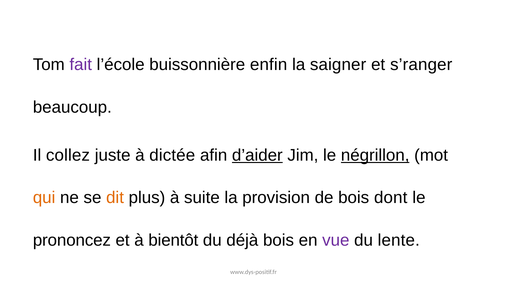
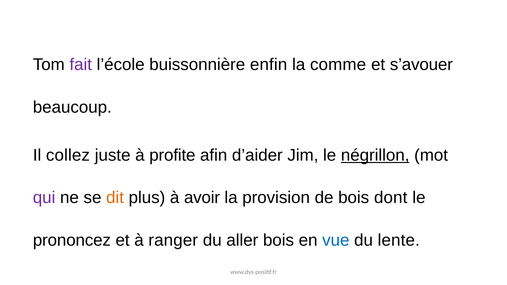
saigner: saigner -> comme
s’ranger: s’ranger -> s’avouer
dictée: dictée -> profite
d’aider underline: present -> none
qui colour: orange -> purple
suite: suite -> avoir
bientôt: bientôt -> ranger
déjà: déjà -> aller
vue colour: purple -> blue
